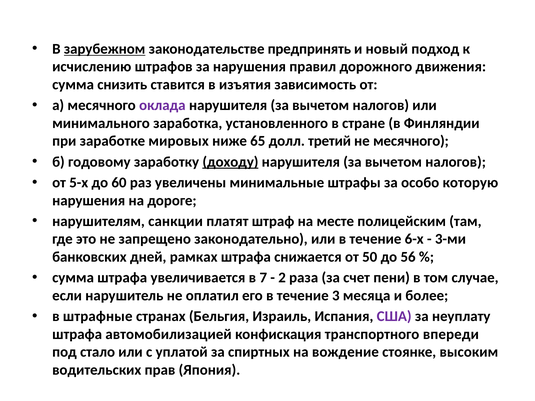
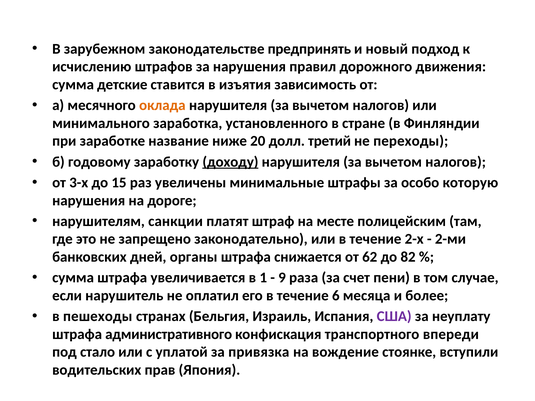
зарубежном underline: present -> none
снизить: снизить -> детские
оклада colour: purple -> orange
мировых: мировых -> название
65: 65 -> 20
не месячного: месячного -> переходы
5-х: 5-х -> 3-х
60: 60 -> 15
6-х: 6-х -> 2-х
3-ми: 3-ми -> 2-ми
рамках: рамках -> органы
50: 50 -> 62
56: 56 -> 82
7: 7 -> 1
2: 2 -> 9
3: 3 -> 6
штрафные: штрафные -> пешеходы
автомобилизацией: автомобилизацией -> административного
спиртных: спиртных -> привязка
высоким: высоким -> вступили
